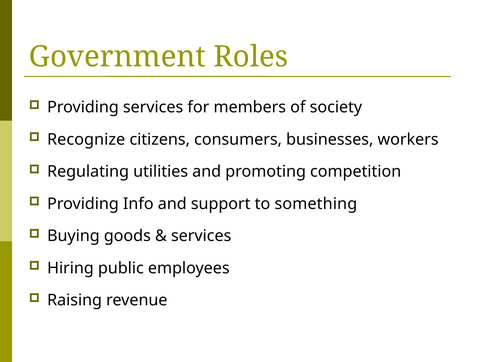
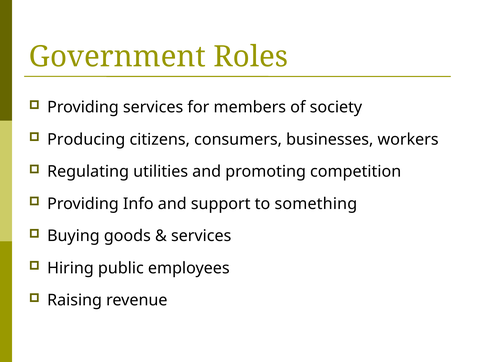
Recognize: Recognize -> Producing
